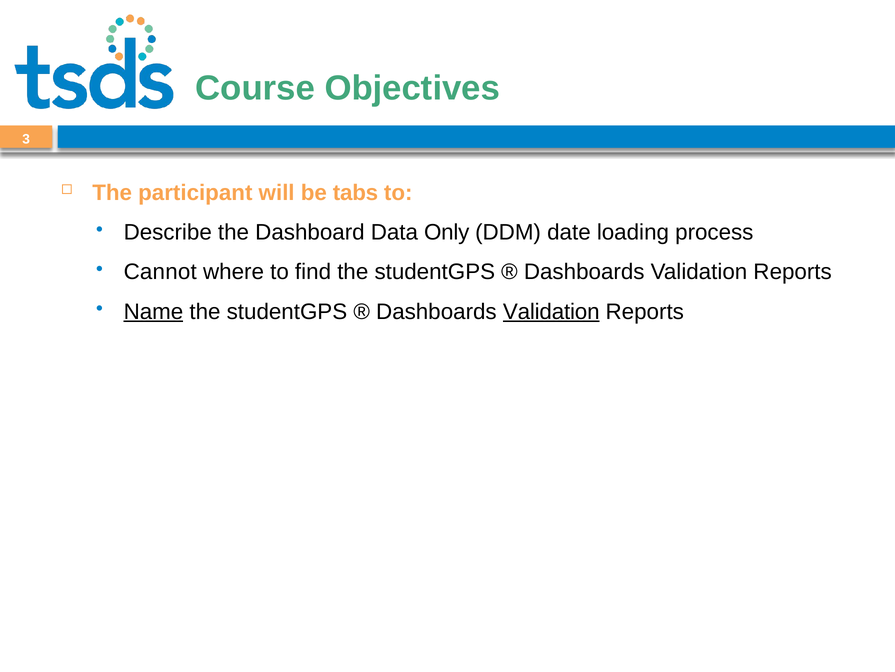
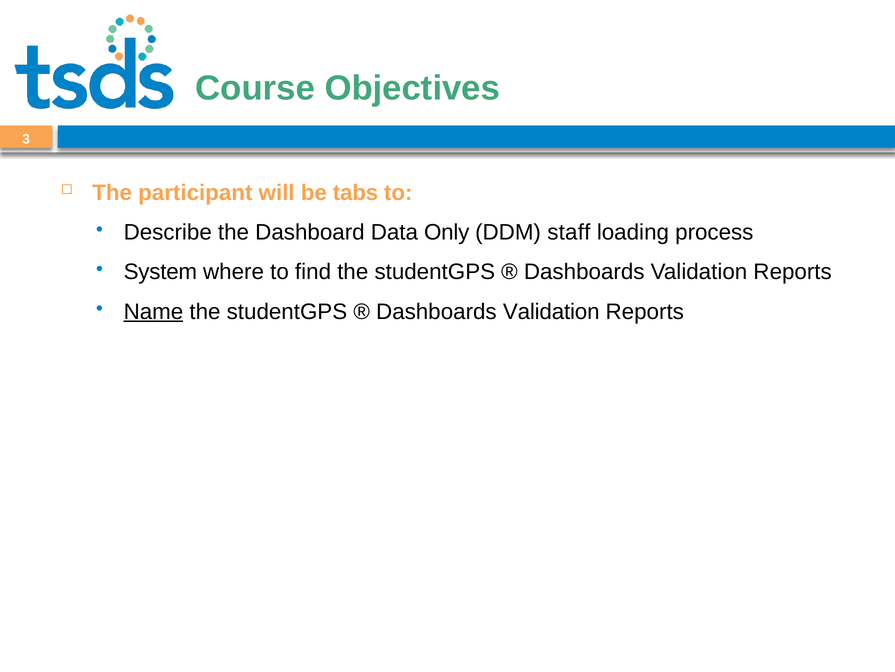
date: date -> staff
Cannot: Cannot -> System
Validation at (551, 311) underline: present -> none
